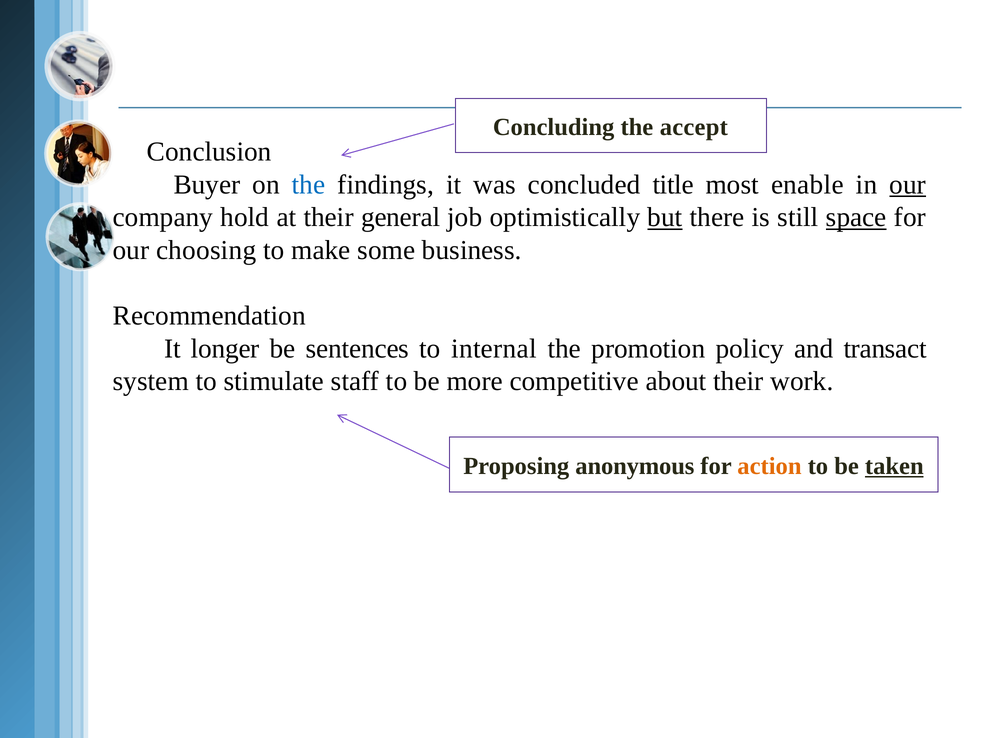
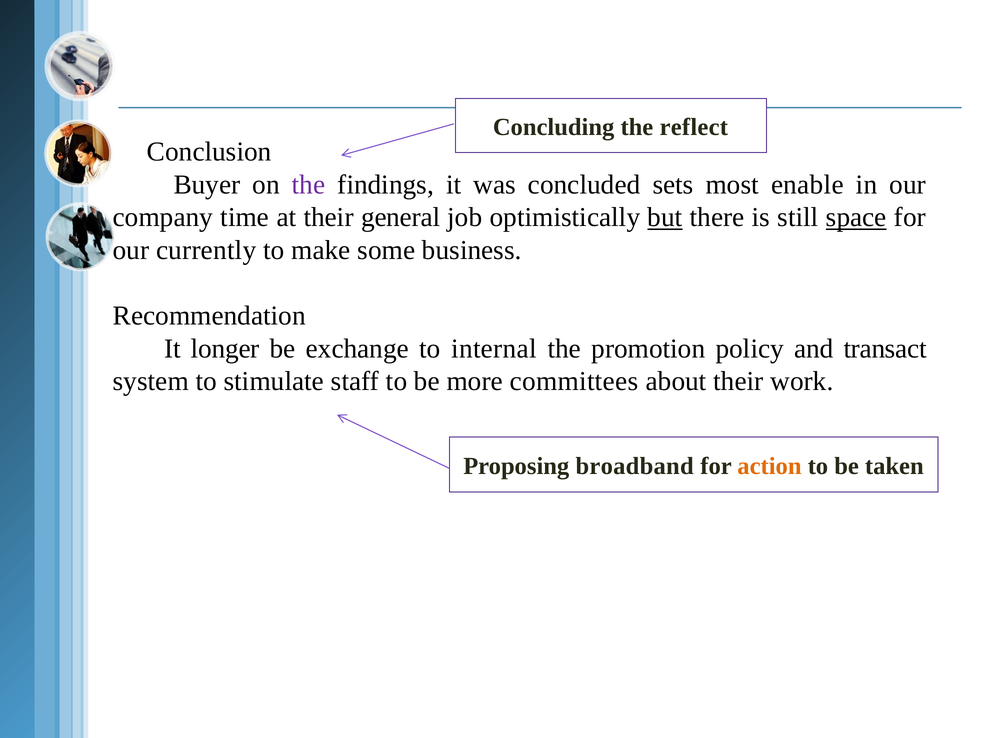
accept: accept -> reflect
the at (309, 185) colour: blue -> purple
title: title -> sets
our at (908, 185) underline: present -> none
hold: hold -> time
choosing: choosing -> currently
sentences: sentences -> exchange
competitive: competitive -> committees
anonymous: anonymous -> broadband
taken underline: present -> none
